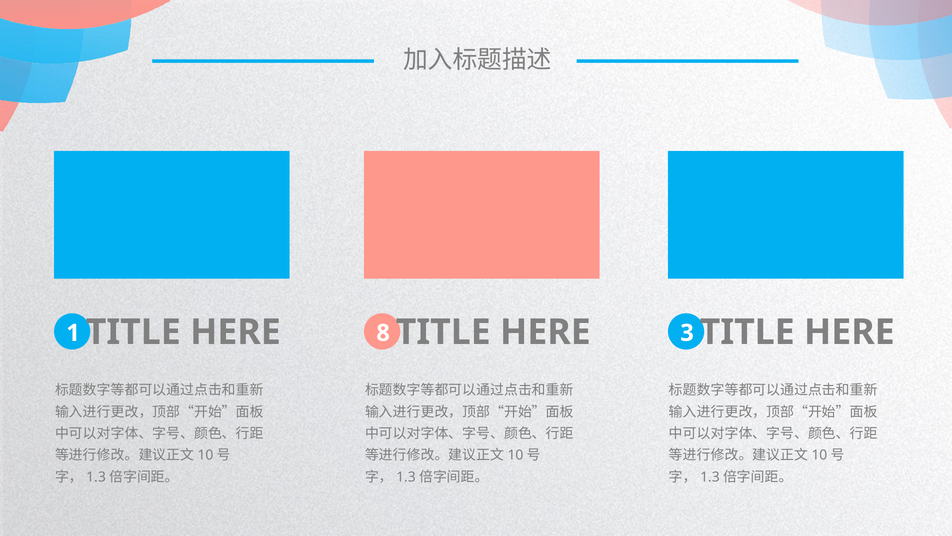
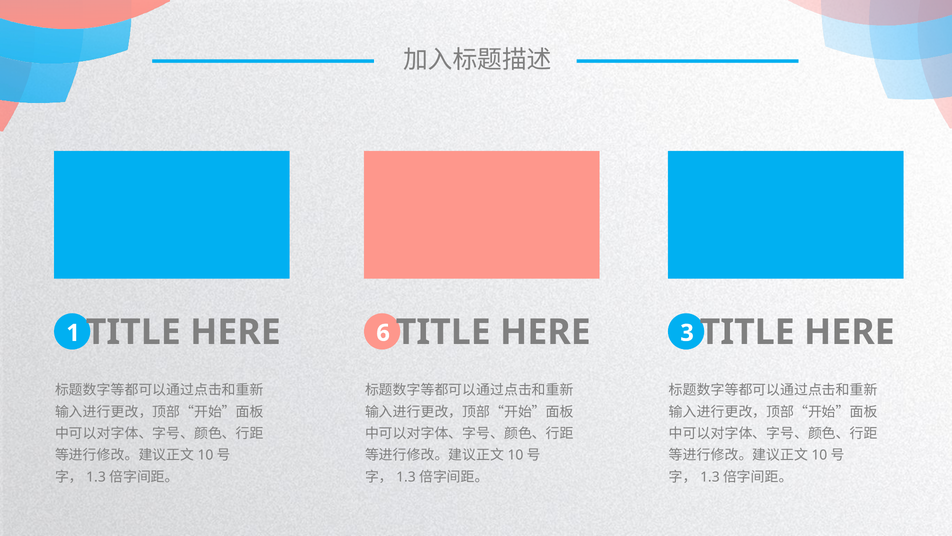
8: 8 -> 6
